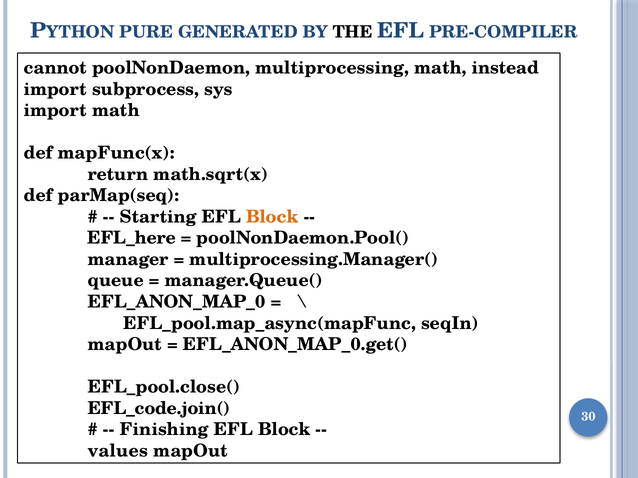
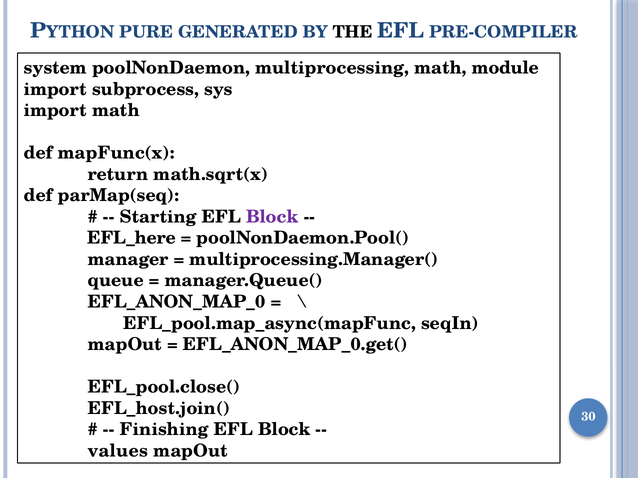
cannot: cannot -> system
instead: instead -> module
Block at (272, 217) colour: orange -> purple
EFL_code.join(: EFL_code.join( -> EFL_host.join(
